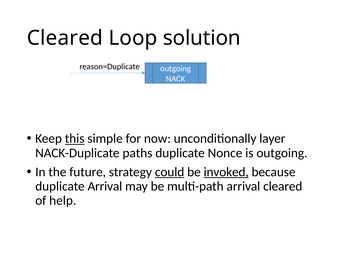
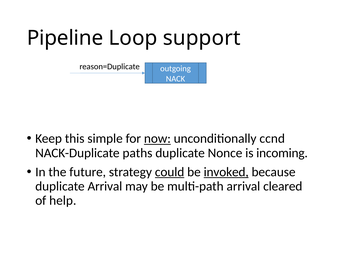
Cleared at (65, 38): Cleared -> Pipeline
solution: solution -> support
this underline: present -> none
now underline: none -> present
layer: layer -> ccnd
is outgoing: outgoing -> incoming
